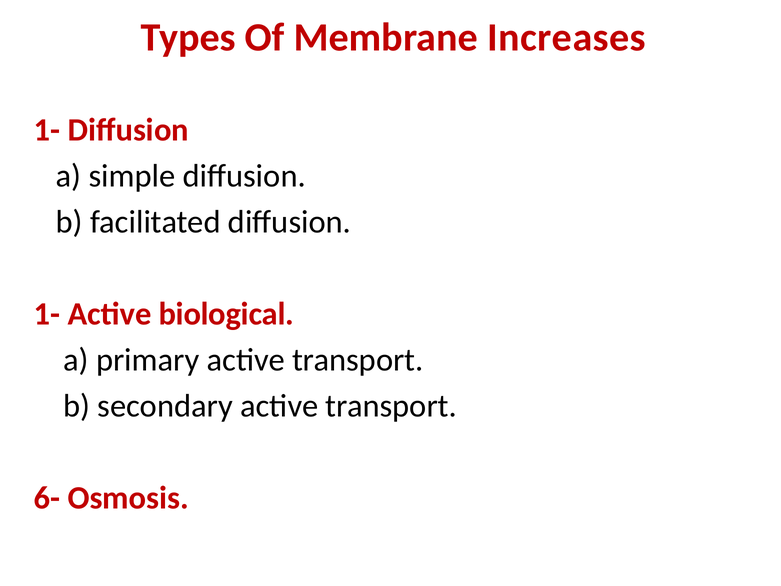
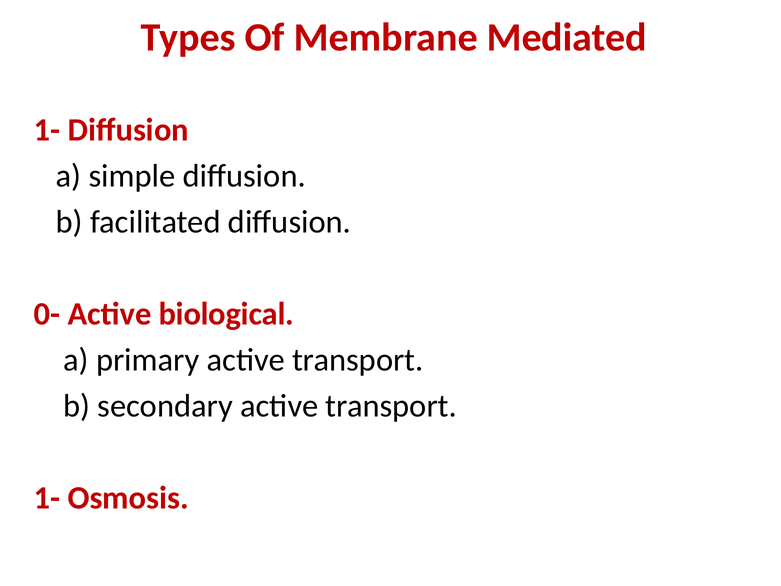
Increases: Increases -> Mediated
1- at (47, 314): 1- -> 0-
6- at (47, 498): 6- -> 1-
